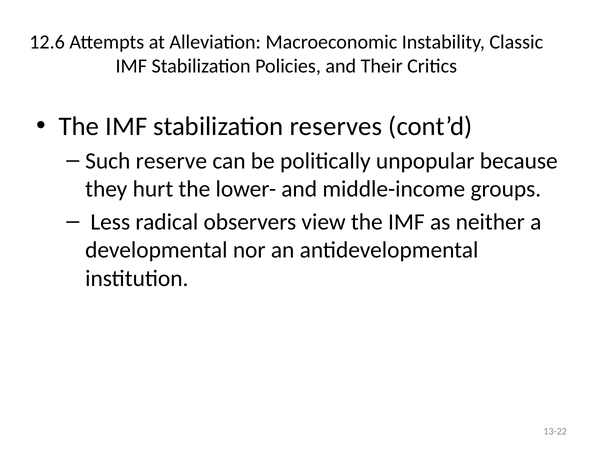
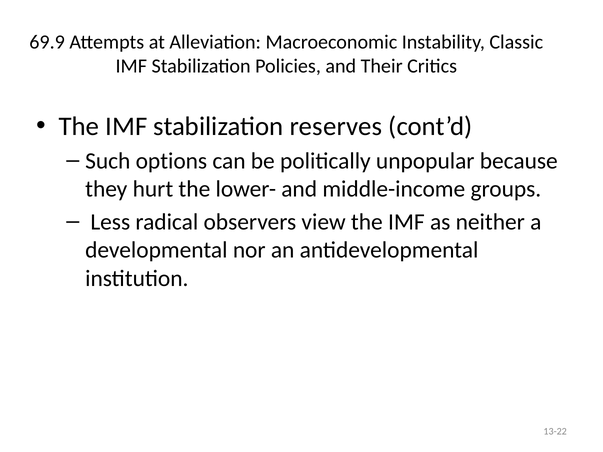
12.6: 12.6 -> 69.9
reserve: reserve -> options
